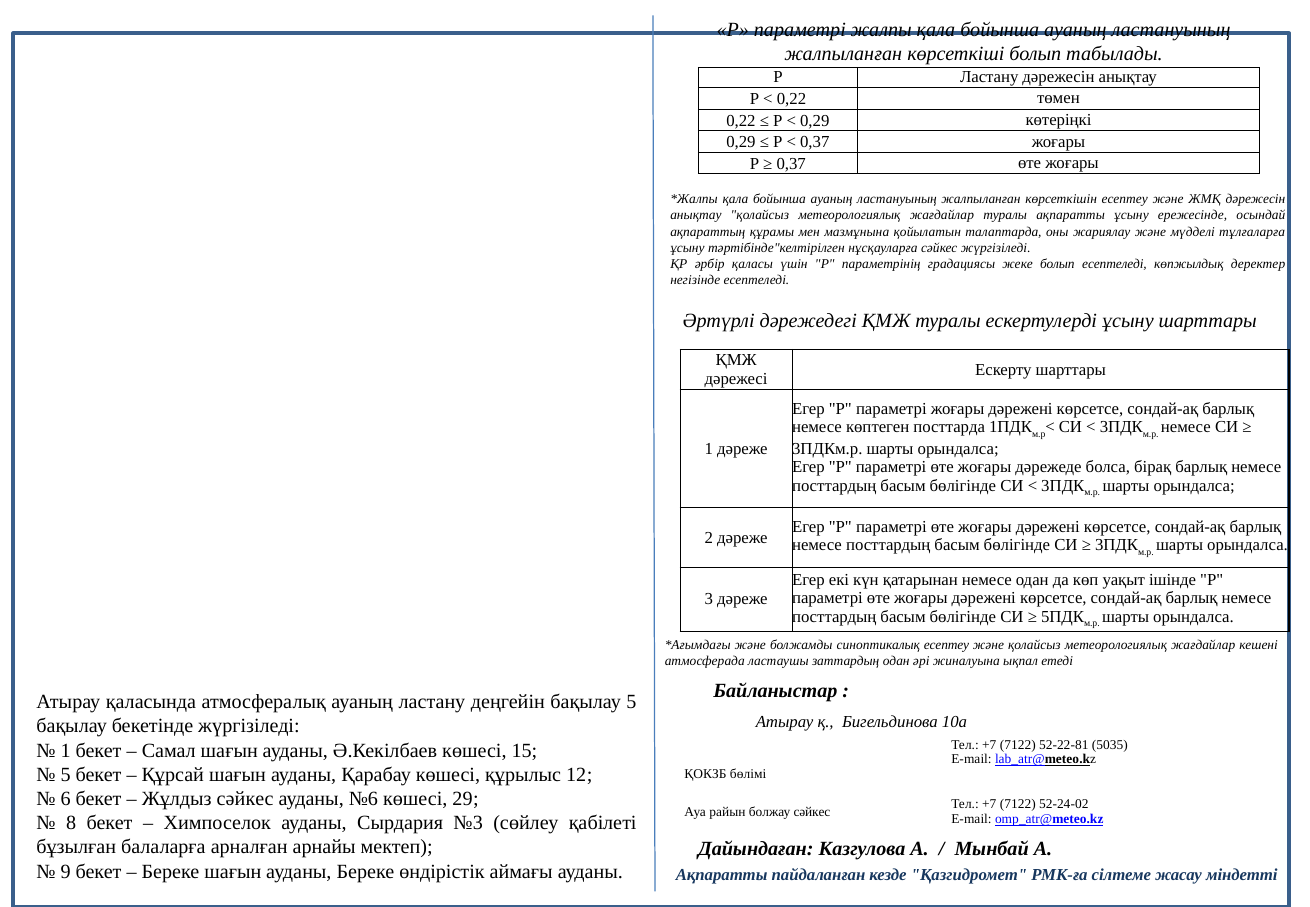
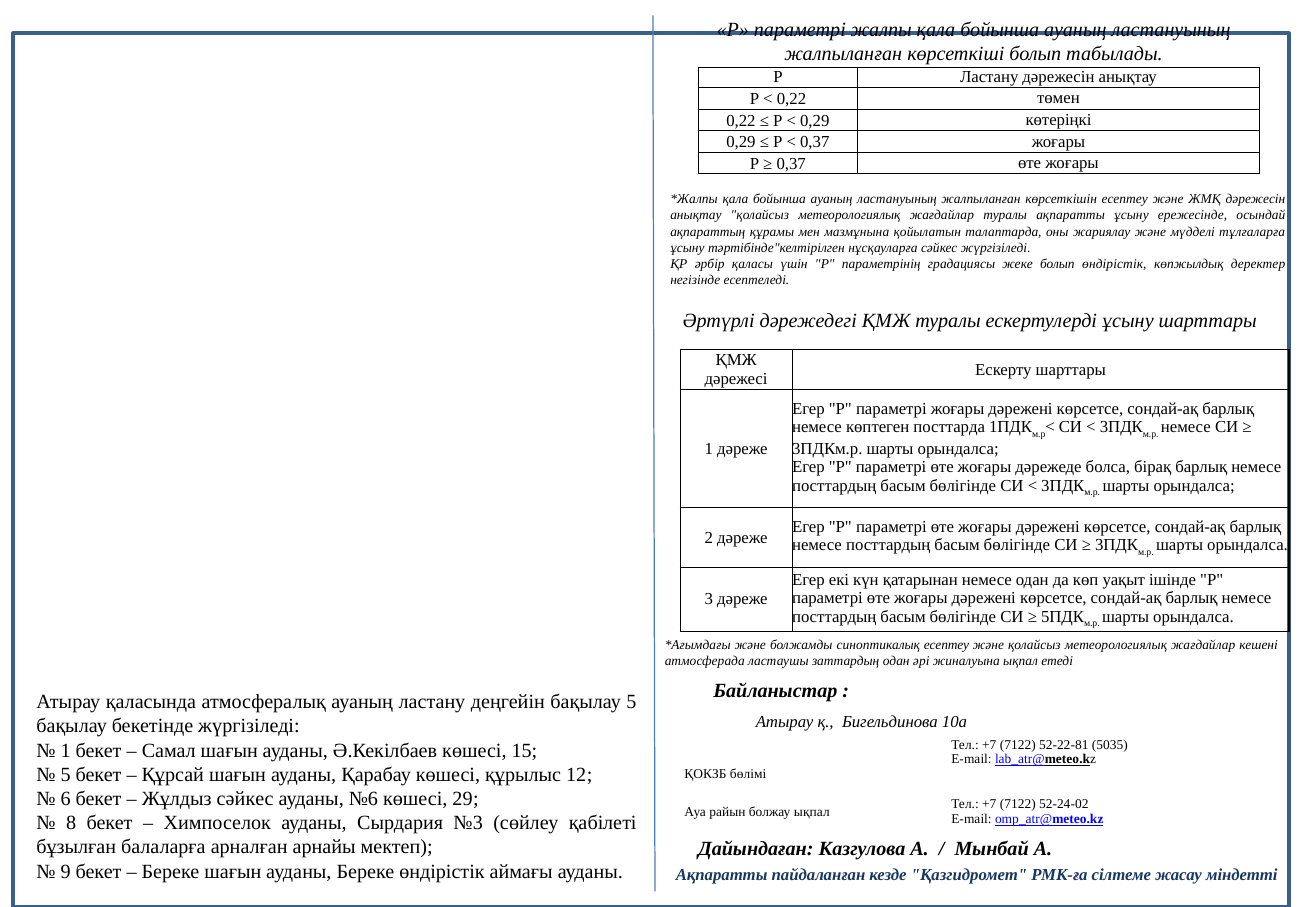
болып есептеледі: есептеледі -> өндірістік
болжау сәйкес: сәйкес -> ықпал
